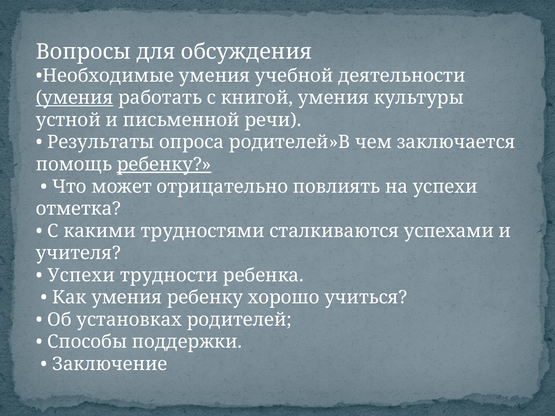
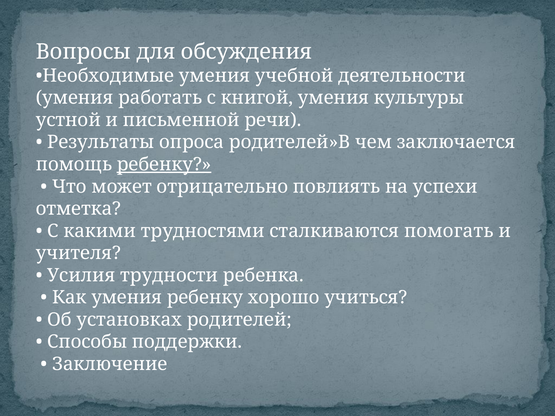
умения at (75, 98) underline: present -> none
успехами: успехами -> помогать
Успехи at (81, 276): Успехи -> Усилия
